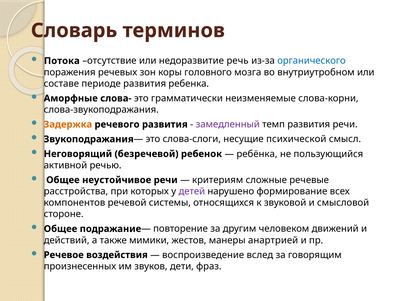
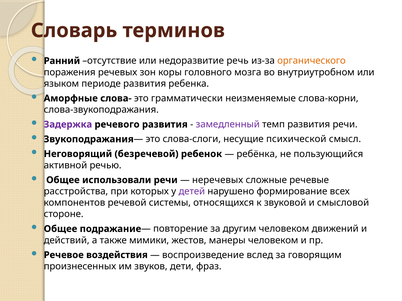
Потока: Потока -> Ранний
органического colour: blue -> orange
составе: составе -> языком
Задержка colour: orange -> purple
неустойчивое: неустойчивое -> использовали
критериям: критериям -> неречевых
манеры анартрией: анартрией -> человеком
